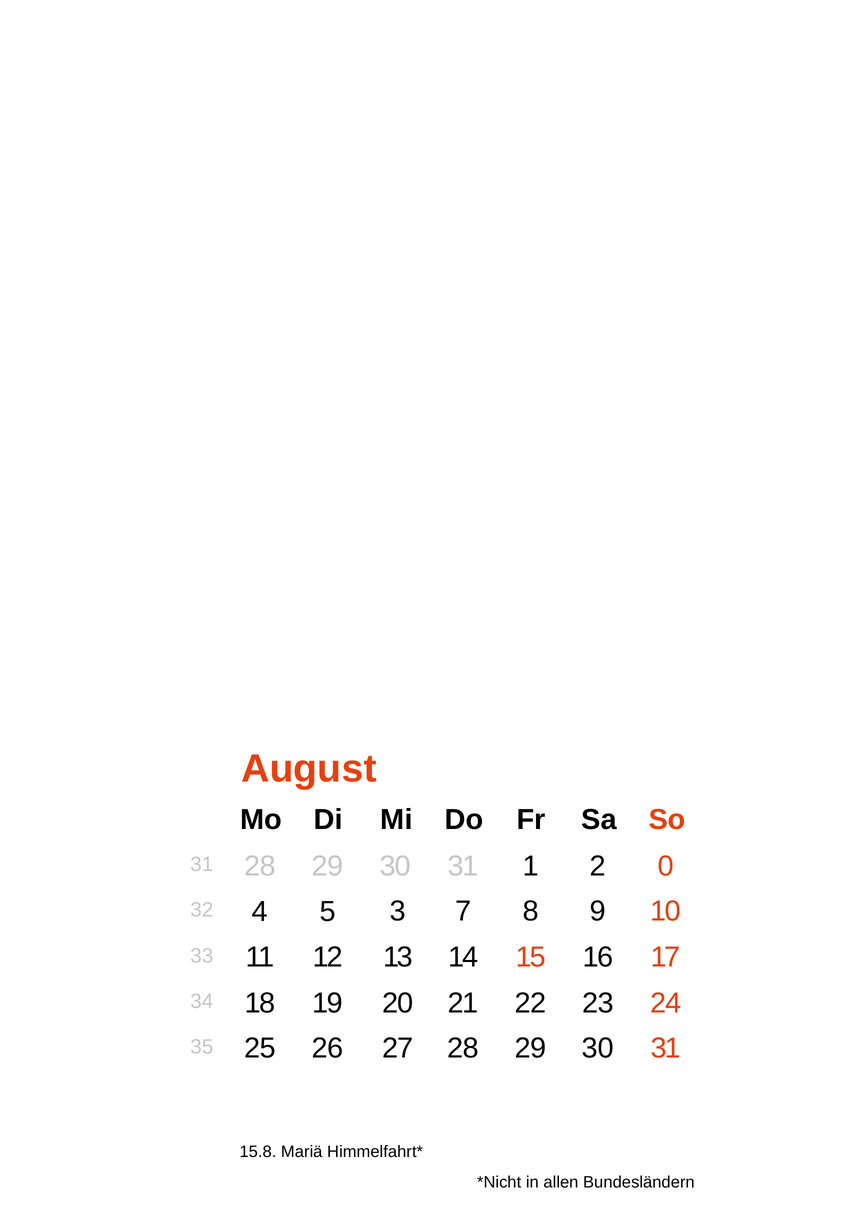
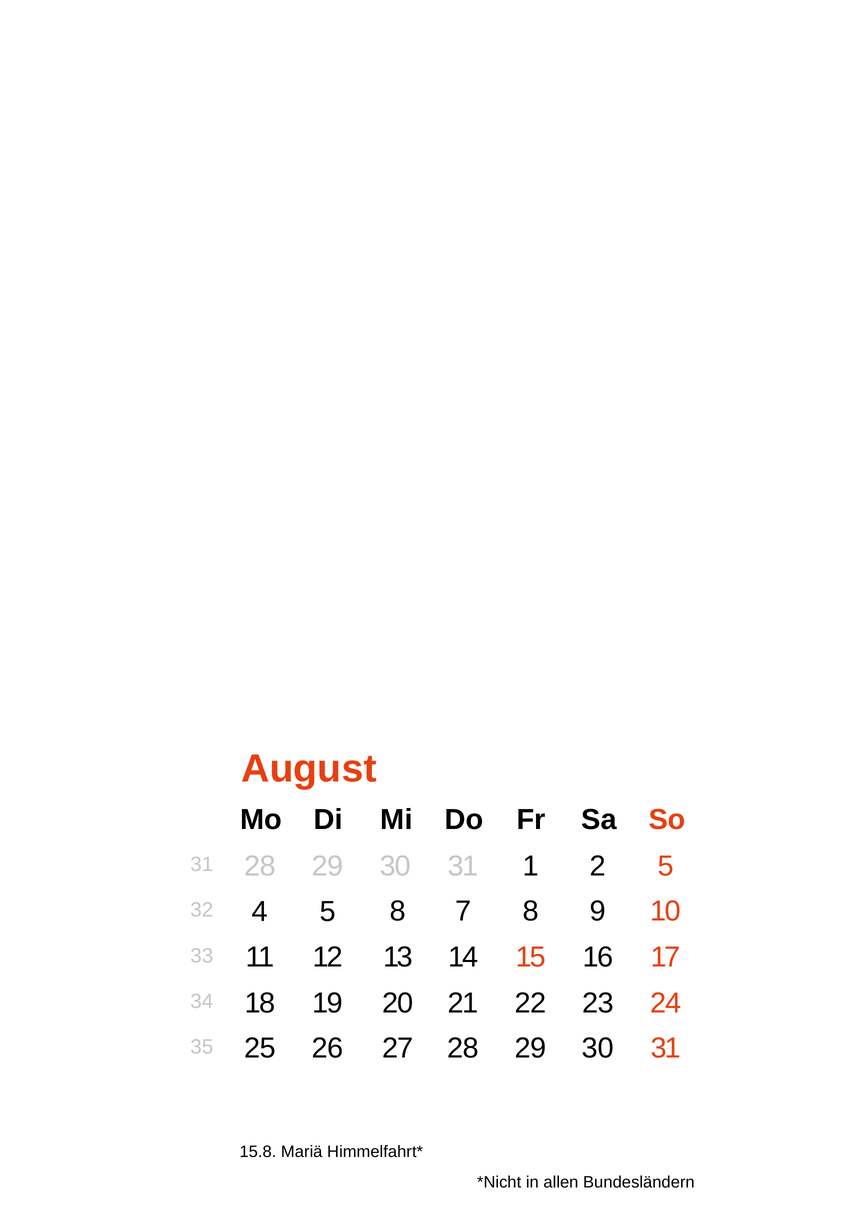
2 0: 0 -> 5
5 3: 3 -> 8
